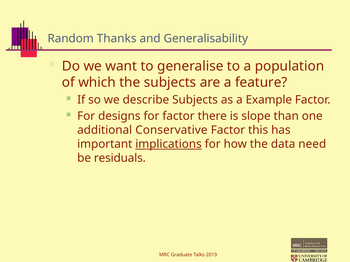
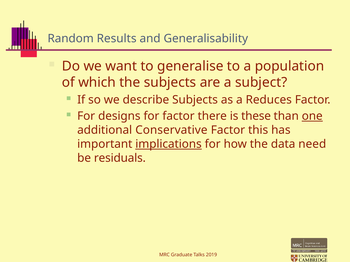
Thanks: Thanks -> Results
feature: feature -> subject
Example: Example -> Reduces
slope: slope -> these
one underline: none -> present
